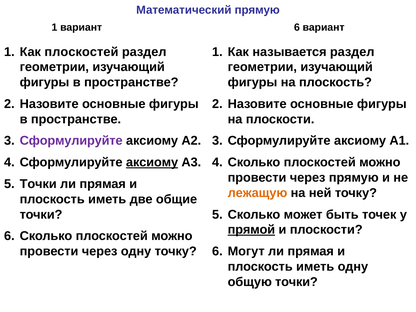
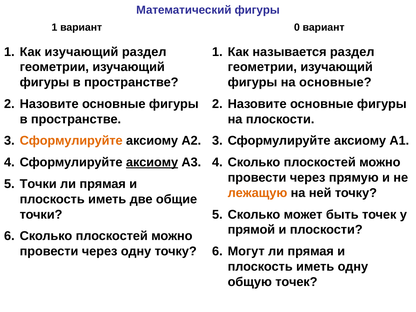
Математический прямую: прямую -> фигуры
вариант 6: 6 -> 0
Как плоскостей: плоскостей -> изучающий
на плоскость: плоскость -> основные
Сформулируйте at (71, 141) colour: purple -> orange
прямой underline: present -> none
общую точки: точки -> точек
